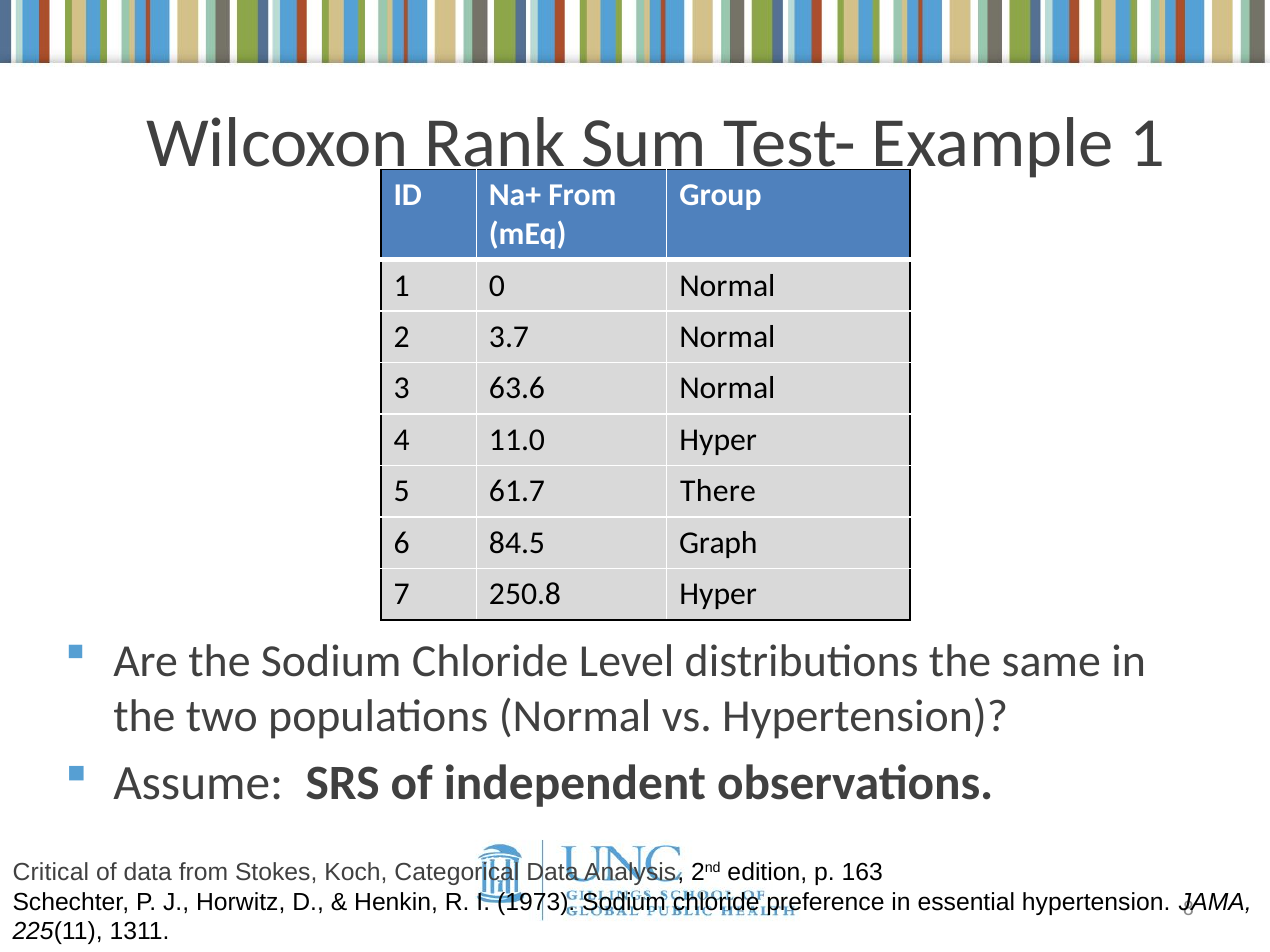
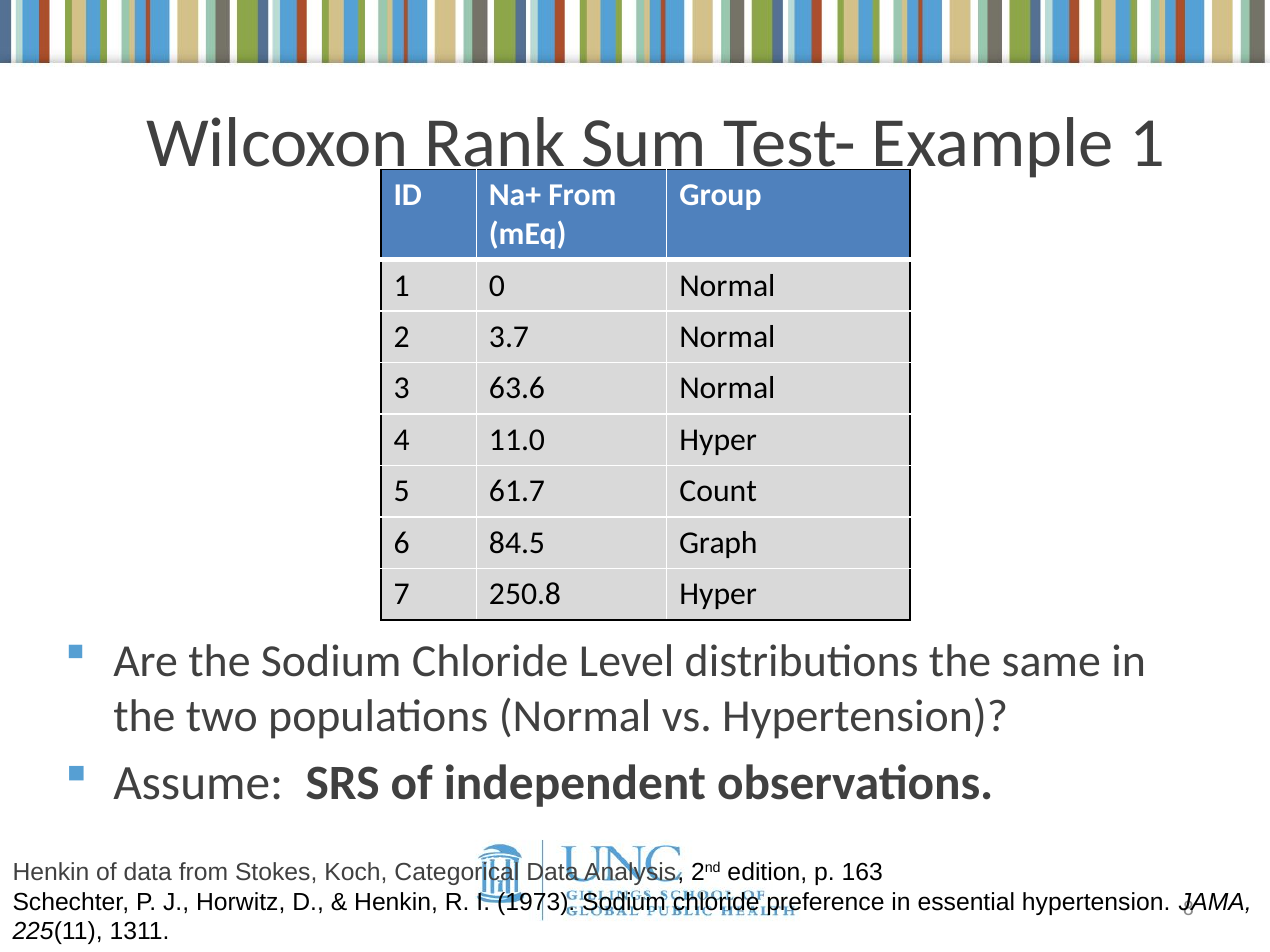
There: There -> Count
Critical at (51, 873): Critical -> Henkin
